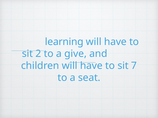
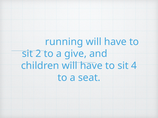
learning: learning -> running
7: 7 -> 4
